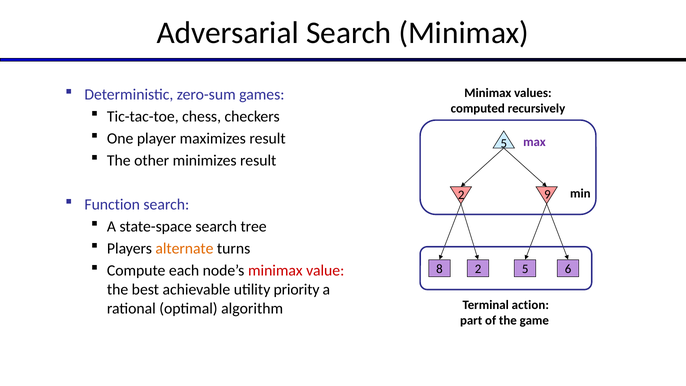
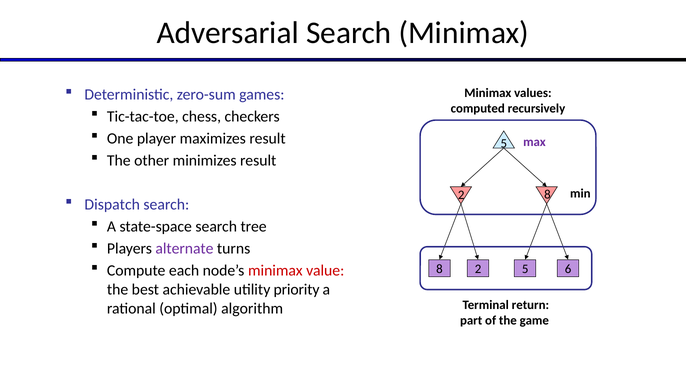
2 9: 9 -> 8
Function: Function -> Dispatch
alternate colour: orange -> purple
action: action -> return
